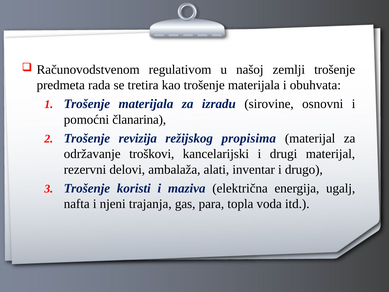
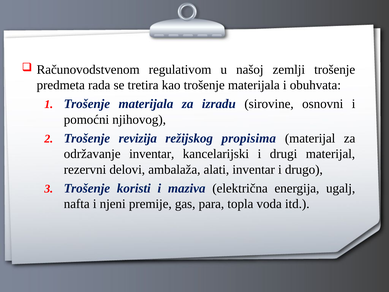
članarina: članarina -> njihovog
održavanje troškovi: troškovi -> inventar
trajanja: trajanja -> premije
